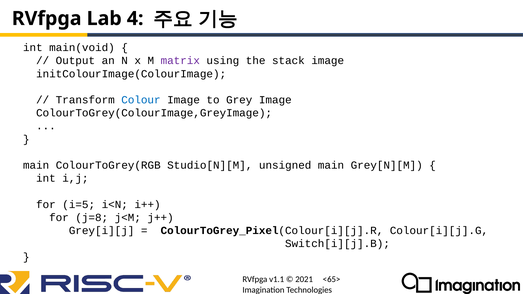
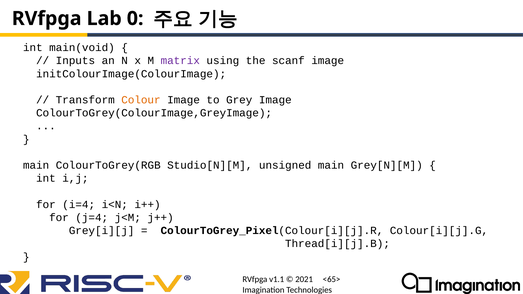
4: 4 -> 0
Output: Output -> Inputs
stack: stack -> scanf
Colour colour: blue -> orange
i=5: i=5 -> i=4
j=8: j=8 -> j=4
Switch[i][j].B: Switch[i][j].B -> Thread[i][j].B
